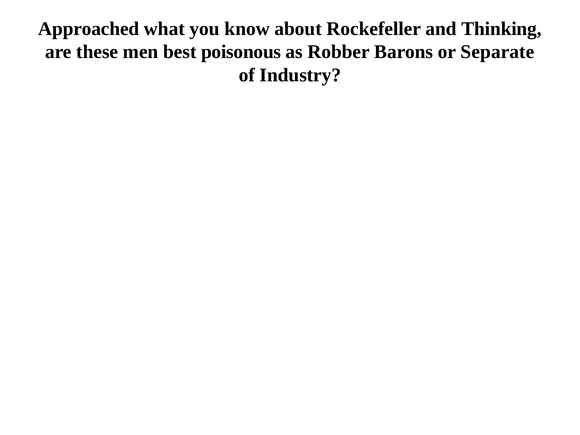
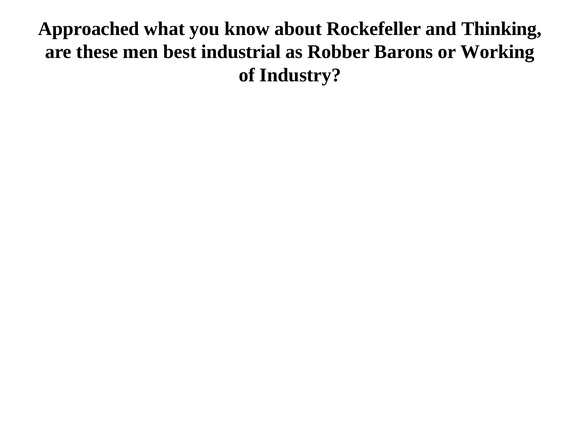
poisonous: poisonous -> industrial
Separate: Separate -> Working
